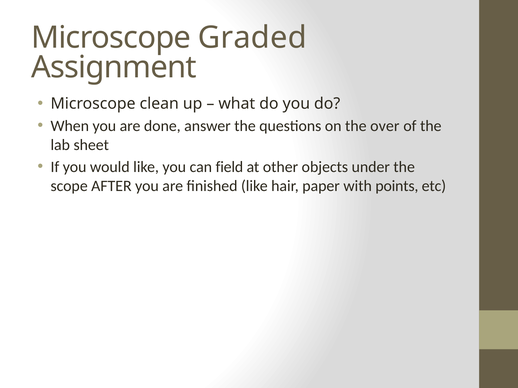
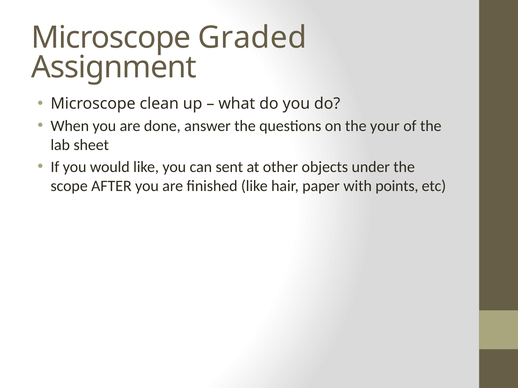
over: over -> your
field: field -> sent
